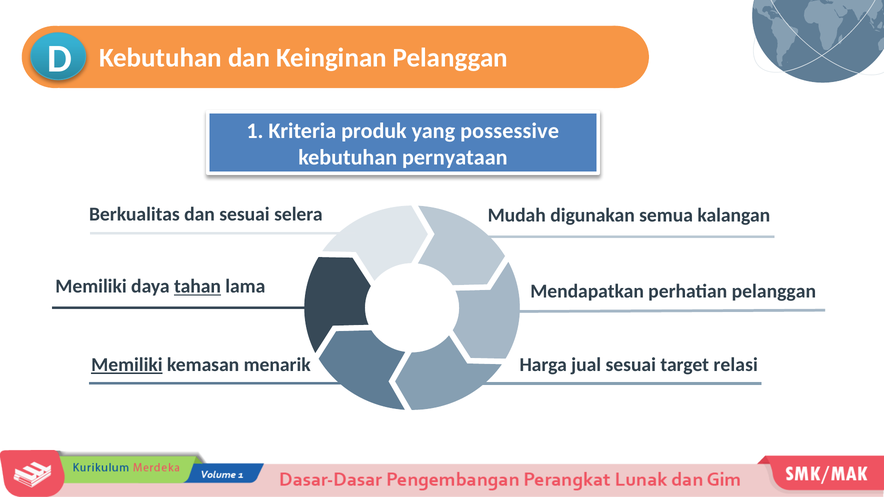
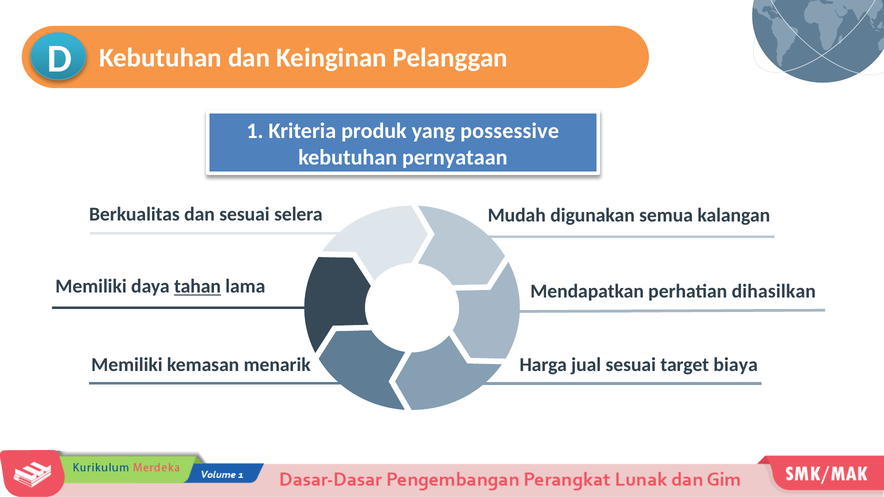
perhatian pelanggan: pelanggan -> dihasilkan
relasi: relasi -> biaya
Memiliki at (127, 365) underline: present -> none
